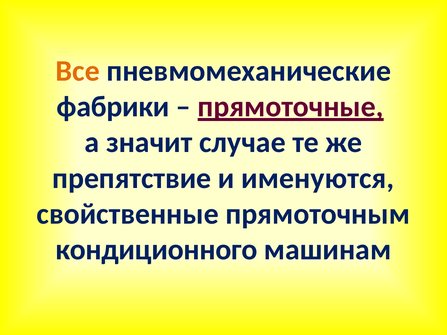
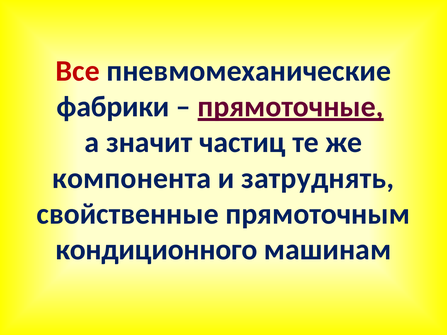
Все colour: orange -> red
случае: случае -> частиц
препятствие: препятствие -> компонента
именуются: именуются -> затруднять
